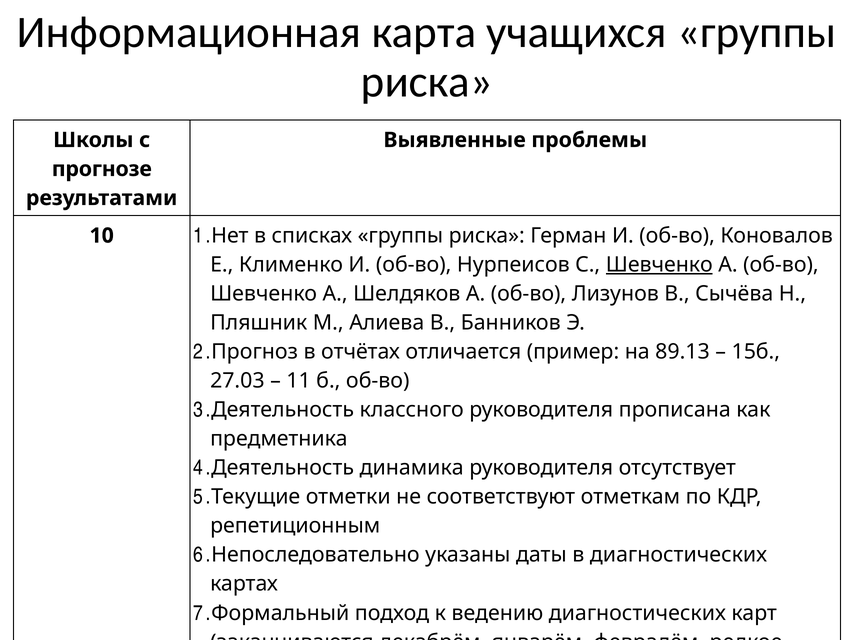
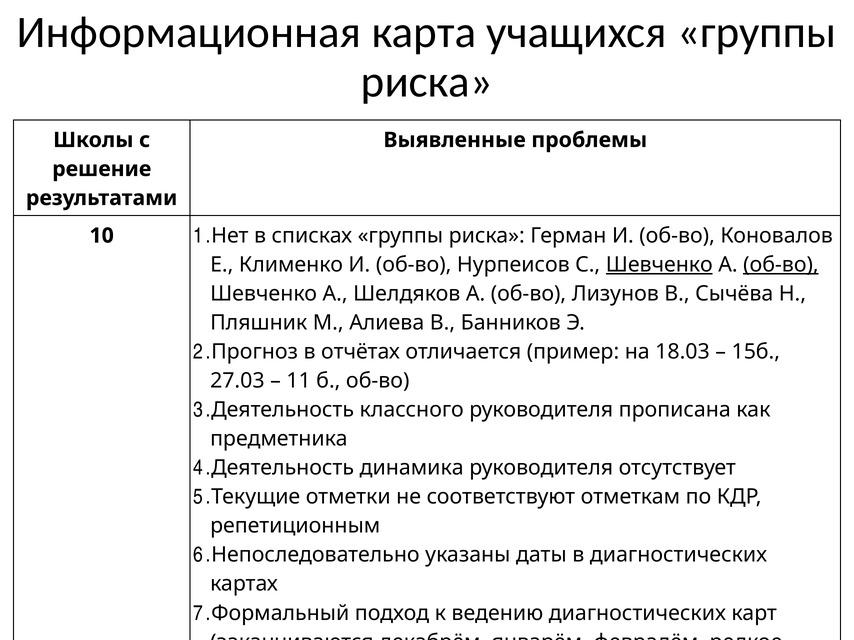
прогнозе: прогнозе -> решение
об-во at (781, 265) underline: none -> present
89.13: 89.13 -> 18.03
